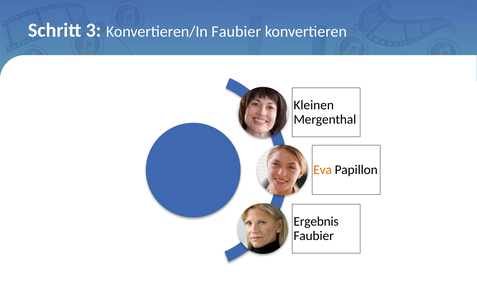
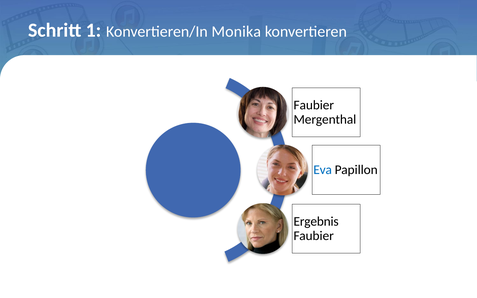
3: 3 -> 1
Konvertieren/In Faubier: Faubier -> Monika
Kleinen at (314, 105): Kleinen -> Faubier
Eva colour: orange -> blue
